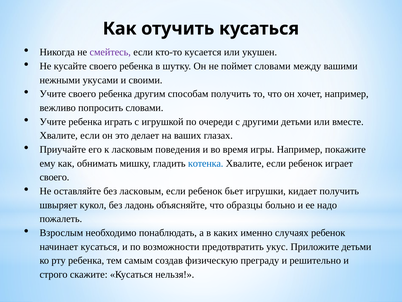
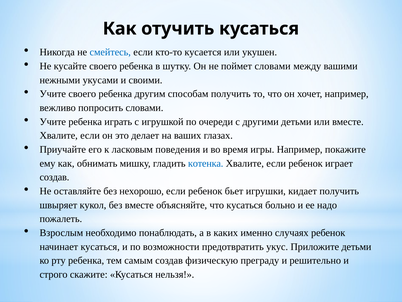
смейтесь colour: purple -> blue
своего at (54, 177): своего -> создав
без ласковым: ласковым -> нехорошо
без ладонь: ладонь -> вместе
что образцы: образцы -> кусаться
